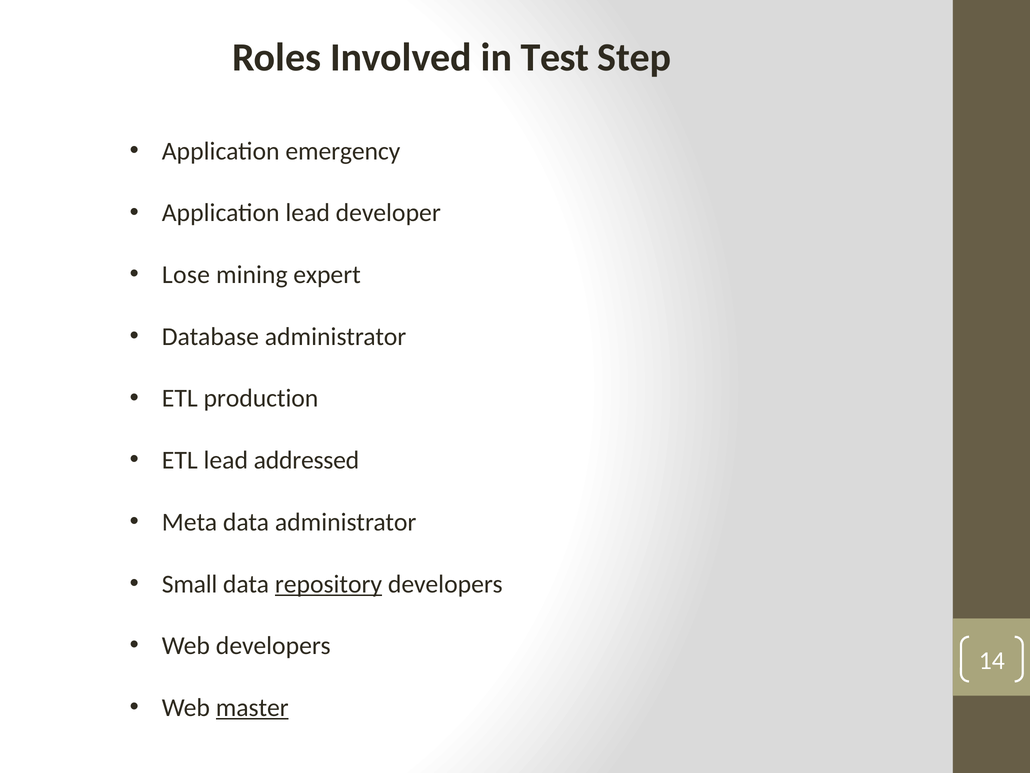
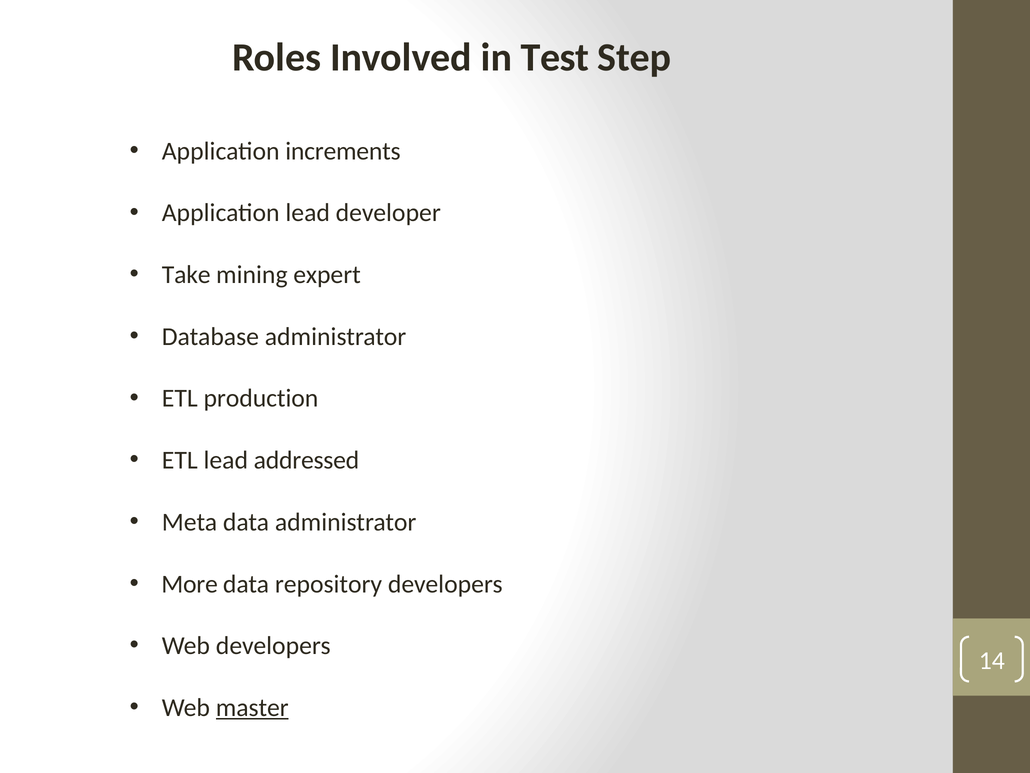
emergency: emergency -> increments
Lose: Lose -> Take
Small: Small -> More
repository underline: present -> none
